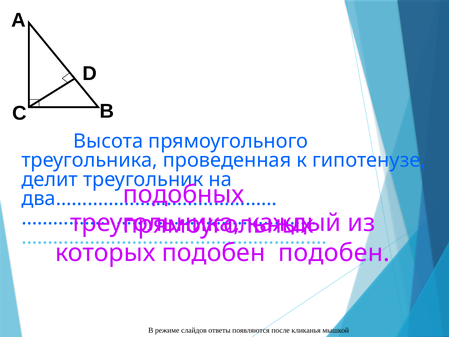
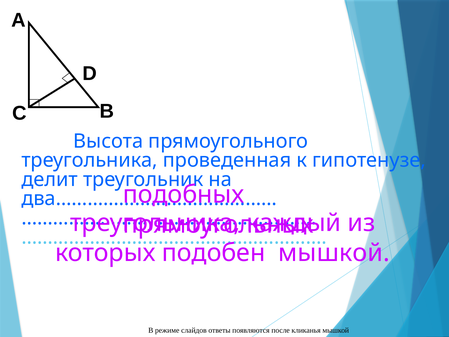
подобен подобен: подобен -> мышкой
